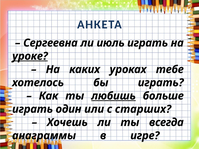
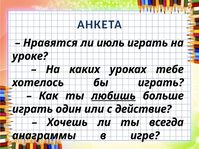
Сергеевна: Сергеевна -> Нравятся
уроке underline: present -> none
старших: старших -> действие
